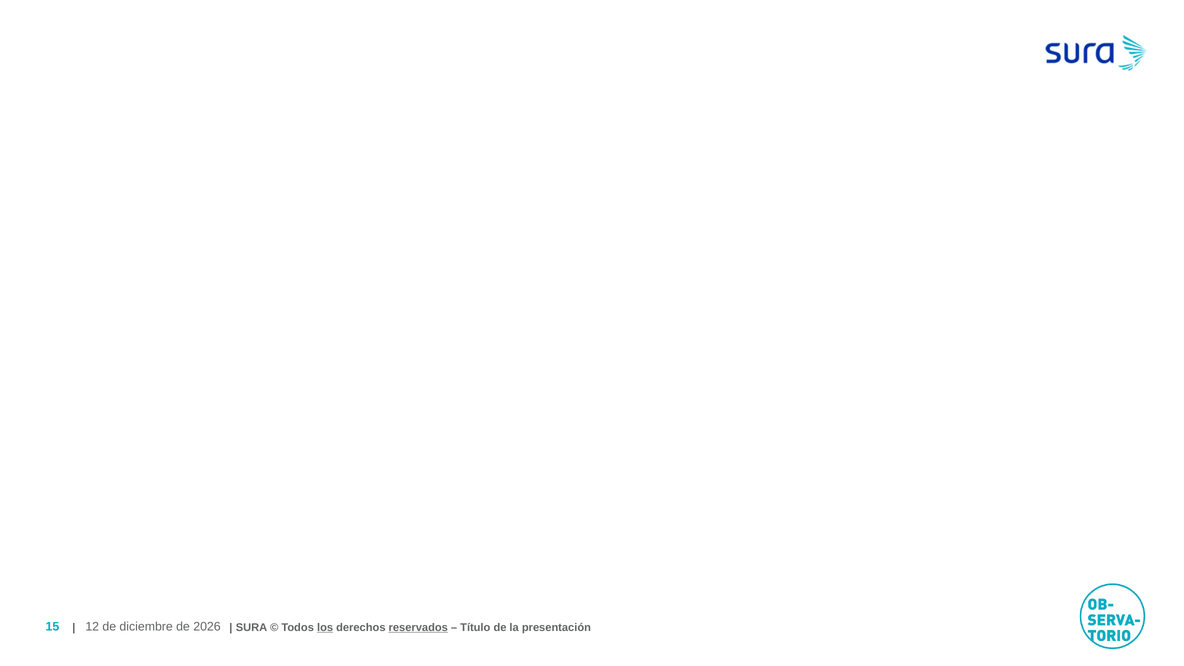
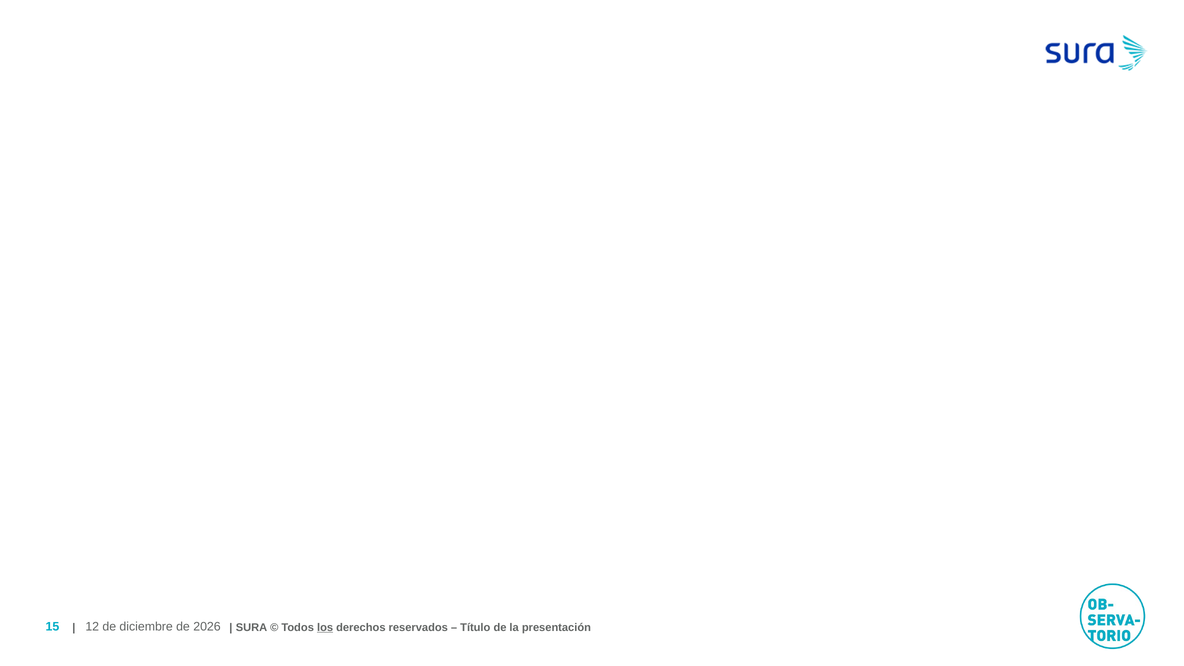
reservados underline: present -> none
